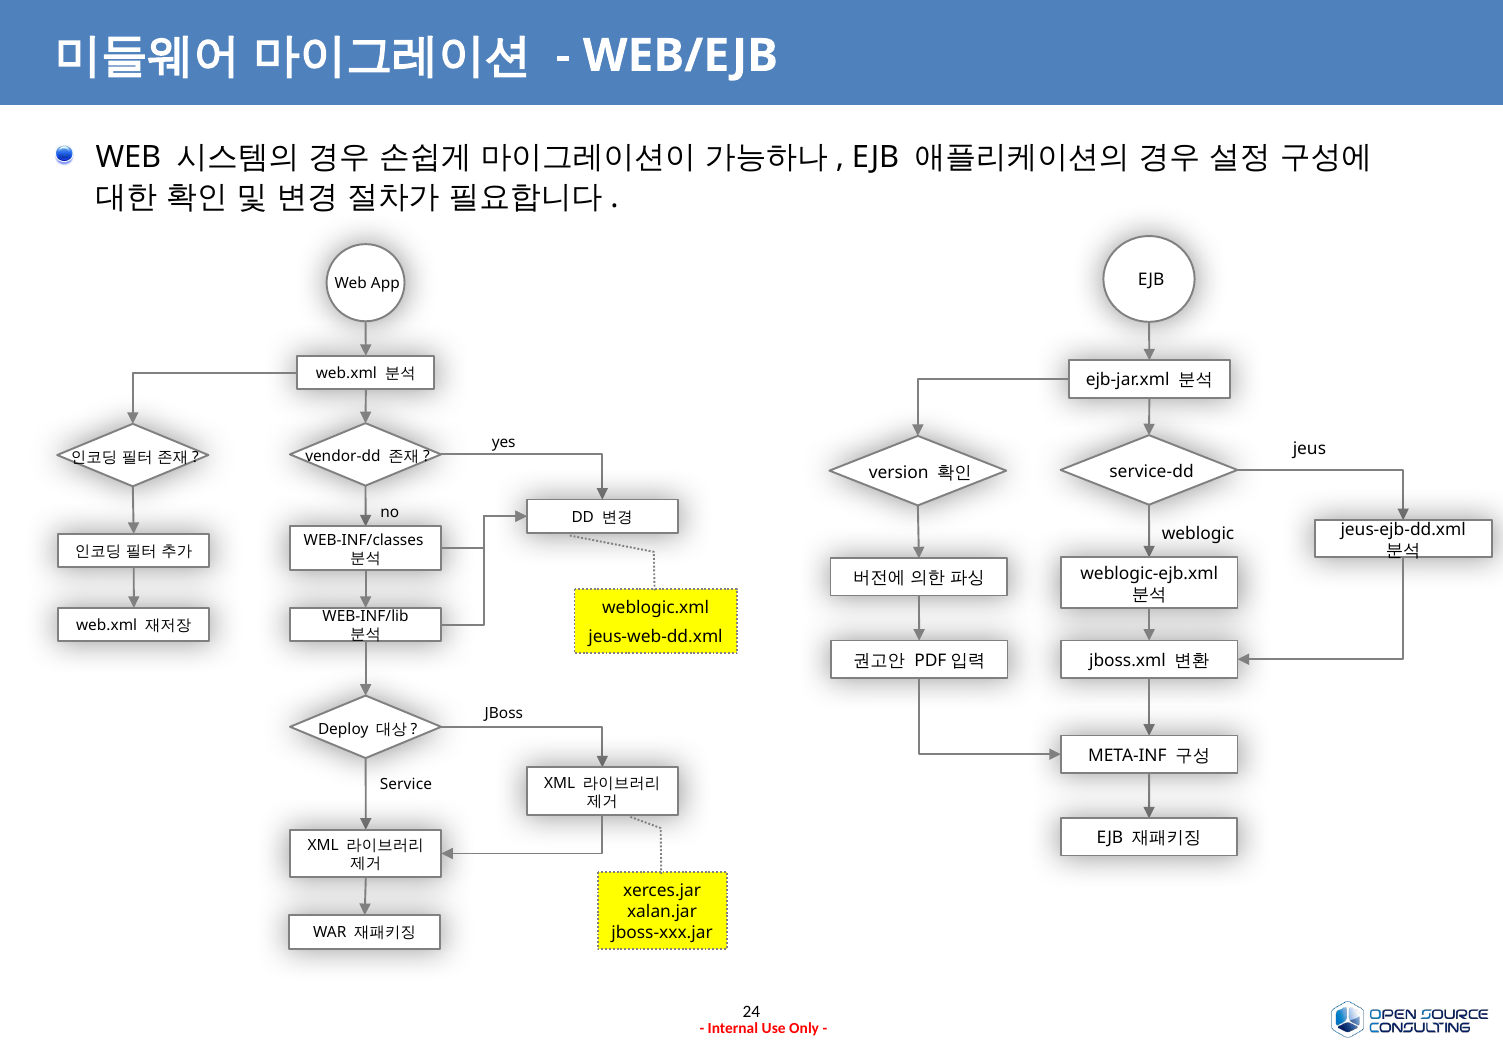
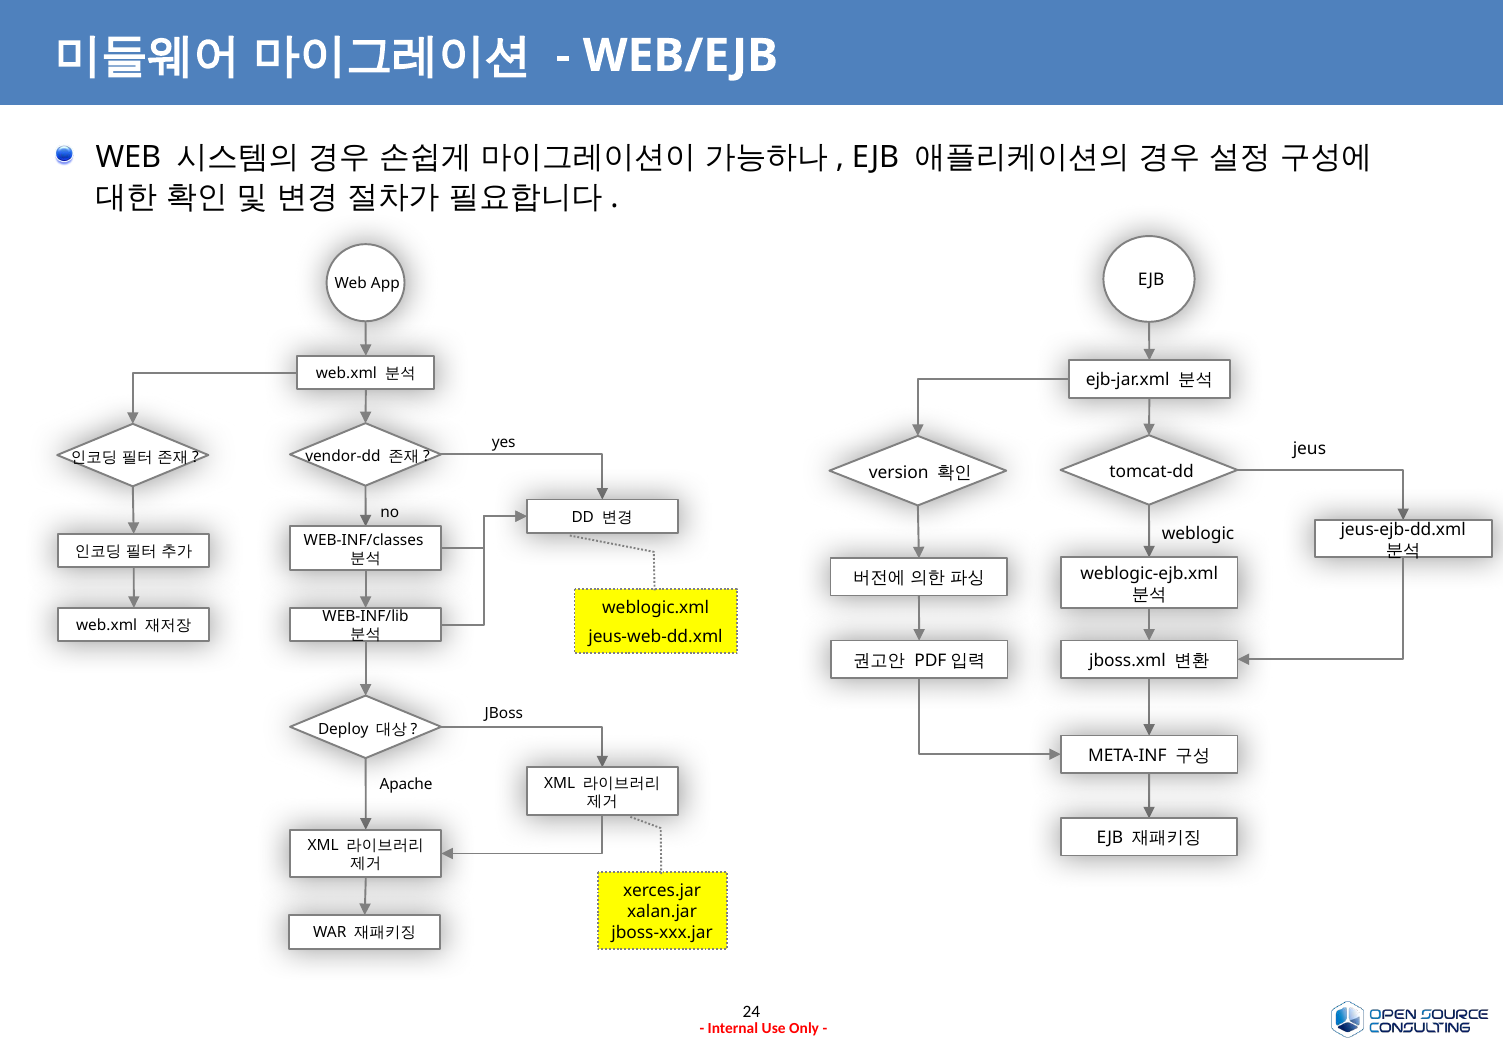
service-dd: service-dd -> tomcat-dd
Service: Service -> Apache
